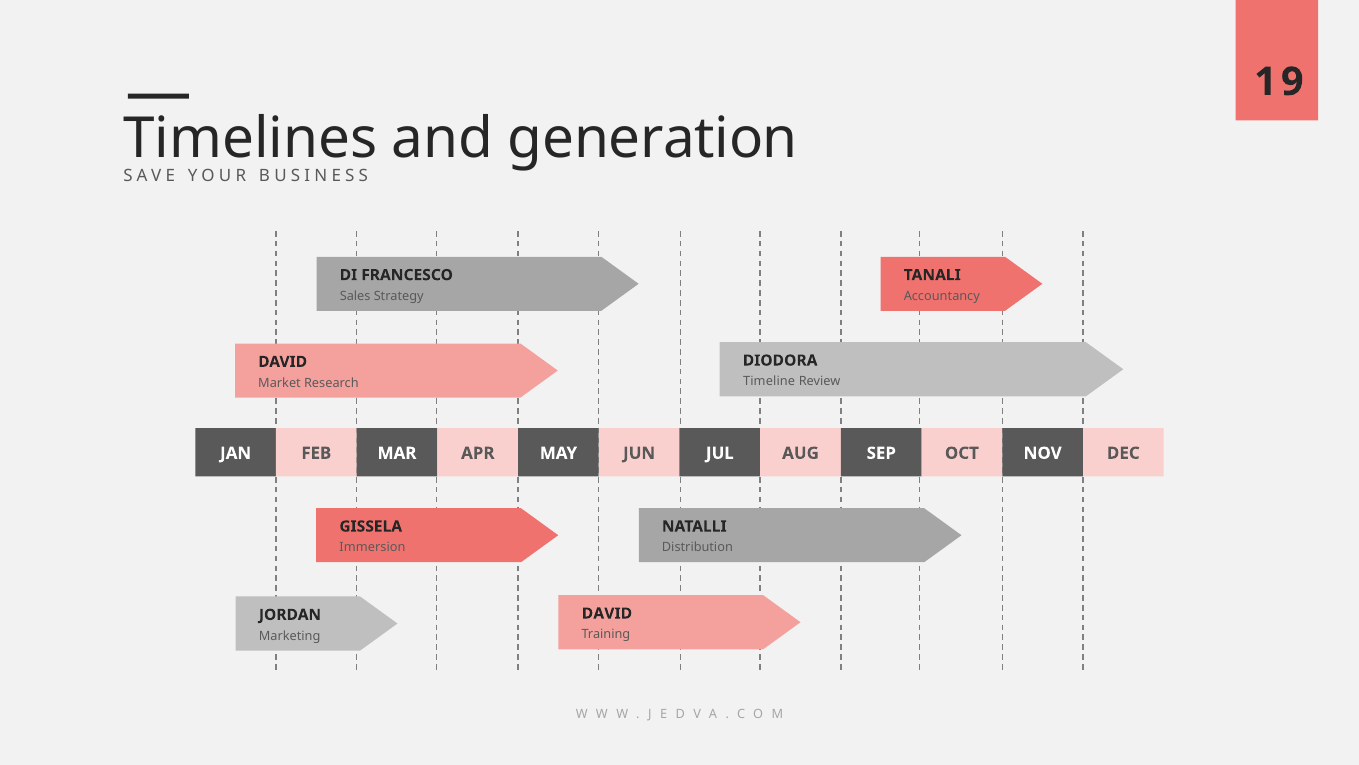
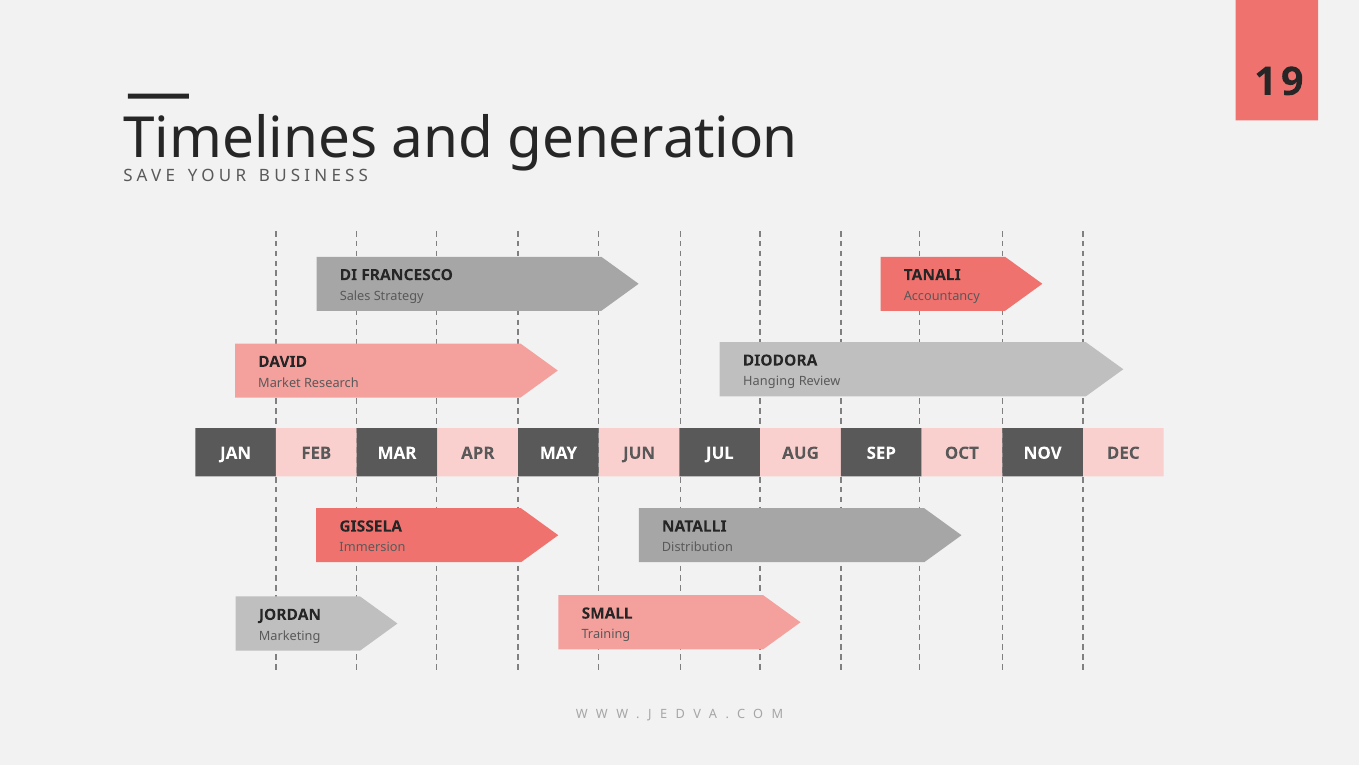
Timeline: Timeline -> Hanging
DAVID at (607, 613): DAVID -> SMALL
